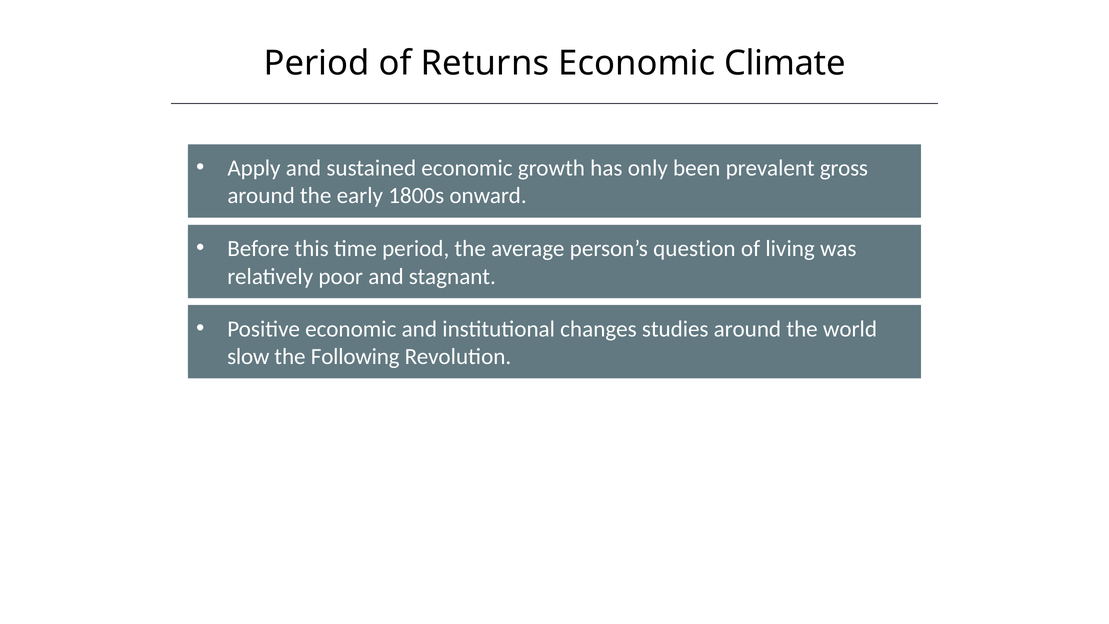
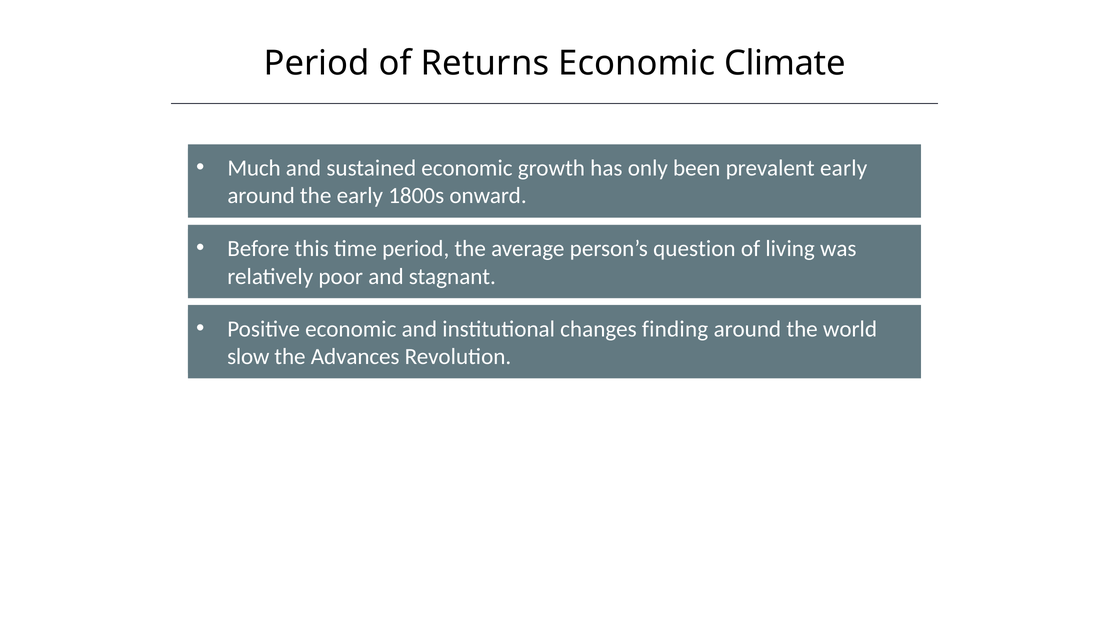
Apply: Apply -> Much
prevalent gross: gross -> early
studies: studies -> finding
Following: Following -> Advances
